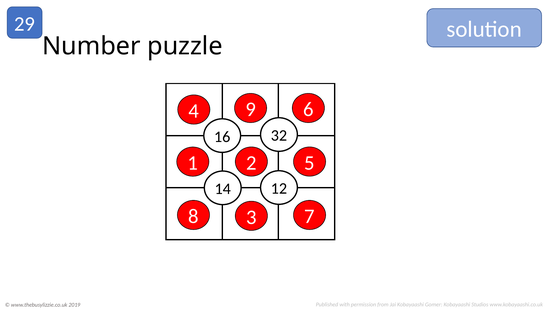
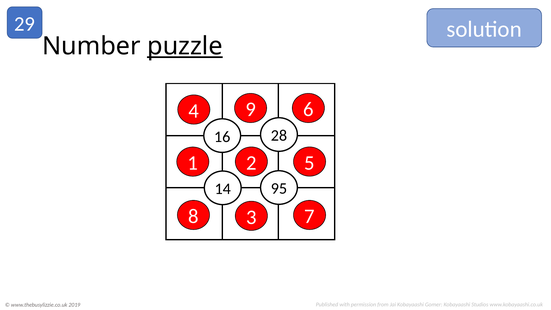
puzzle underline: none -> present
32: 32 -> 28
12: 12 -> 95
